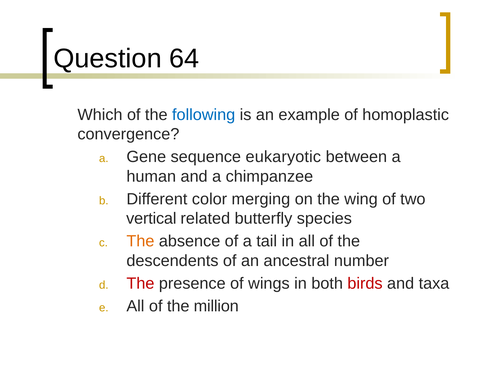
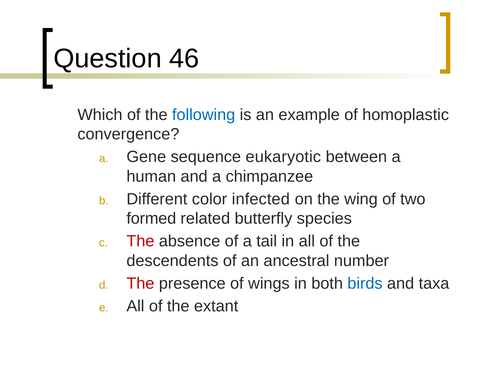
64: 64 -> 46
merging: merging -> infected
vertical: vertical -> formed
The at (140, 241) colour: orange -> red
birds colour: red -> blue
million: million -> extant
